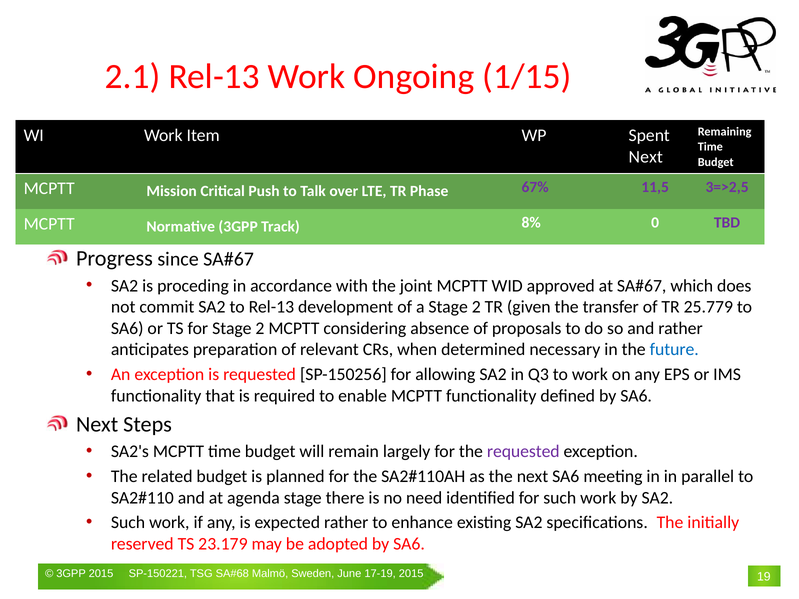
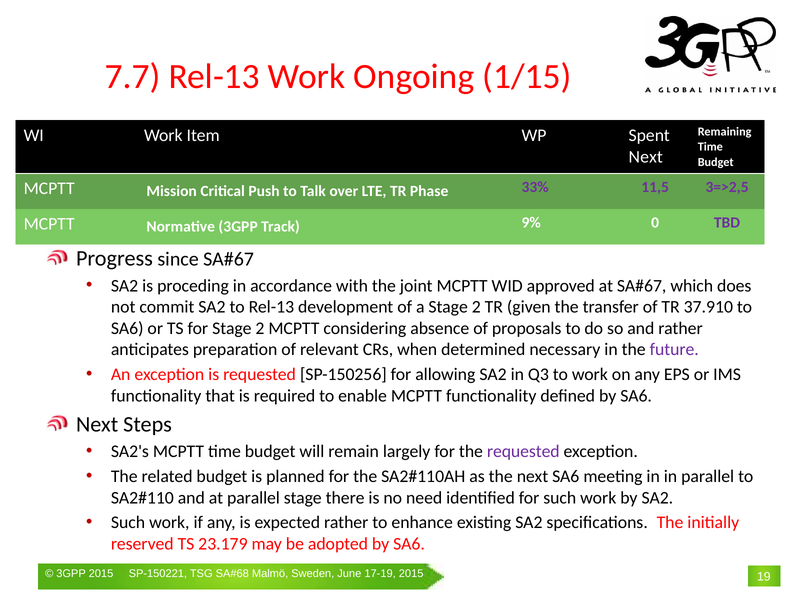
2.1: 2.1 -> 7.7
67%: 67% -> 33%
8%: 8% -> 9%
25.779: 25.779 -> 37.910
future colour: blue -> purple
at agenda: agenda -> parallel
